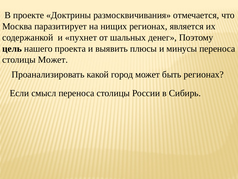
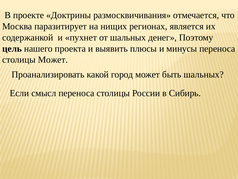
быть регионах: регионах -> шальных
